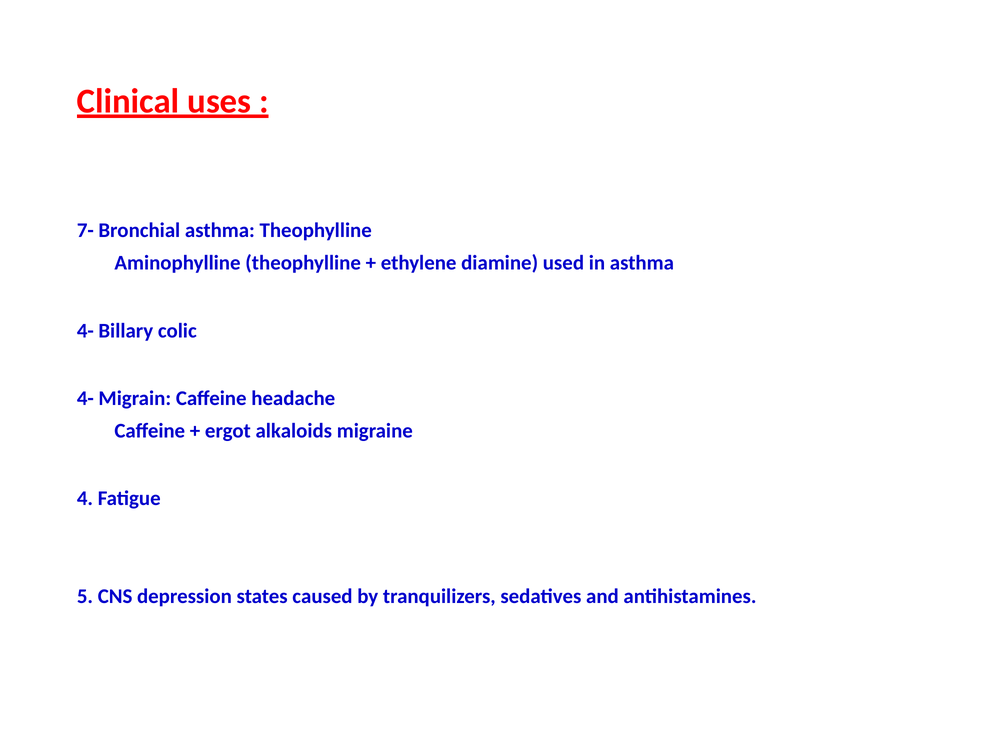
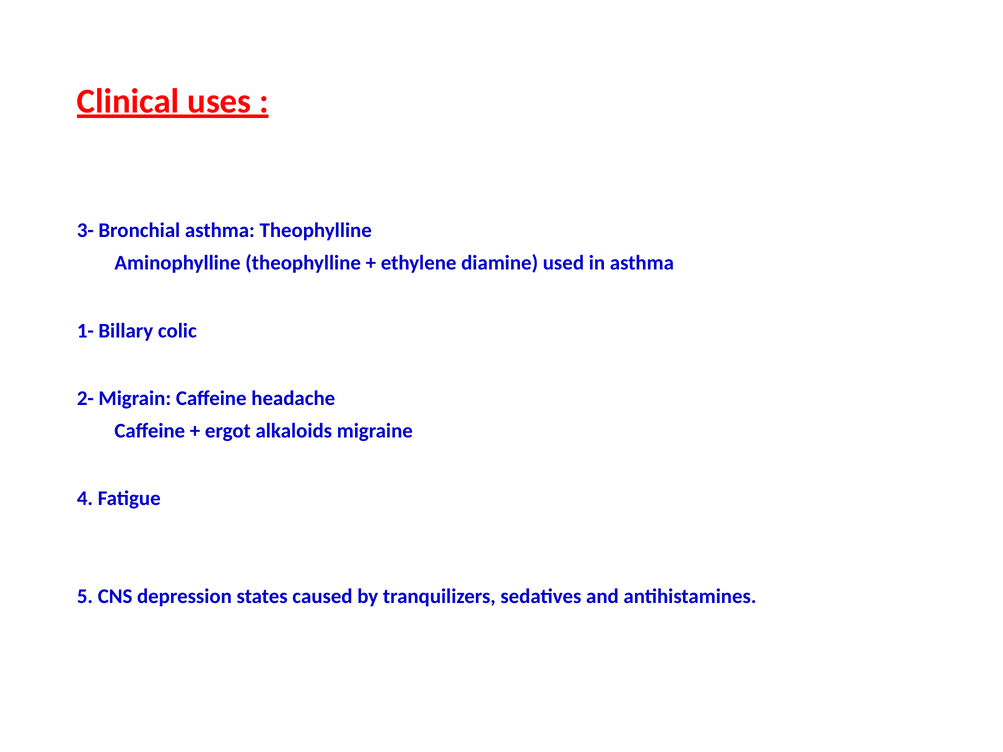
7-: 7- -> 3-
4- at (85, 331): 4- -> 1-
4- at (85, 398): 4- -> 2-
